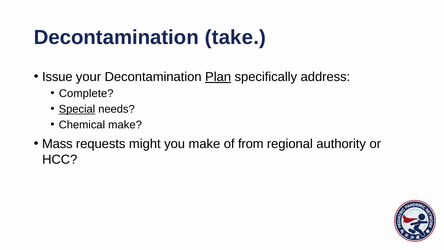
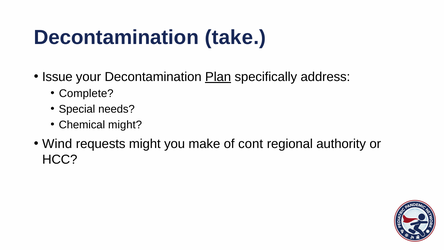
Special underline: present -> none
Chemical make: make -> might
Mass: Mass -> Wind
from: from -> cont
